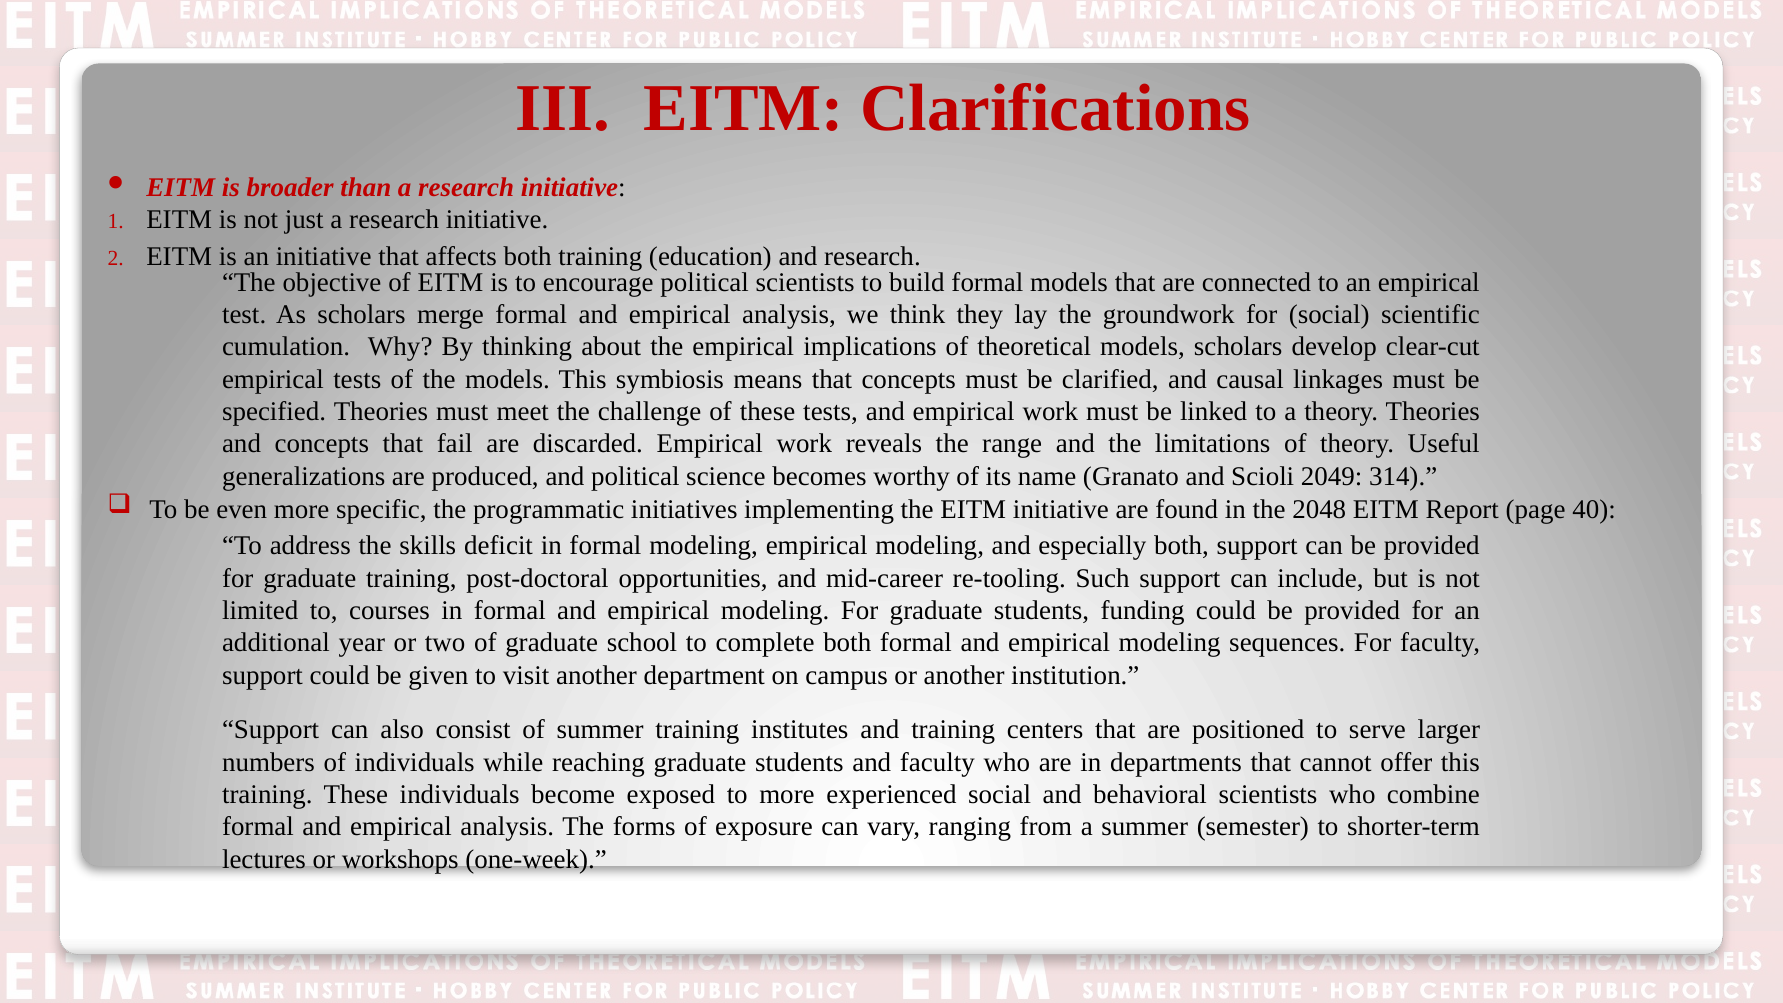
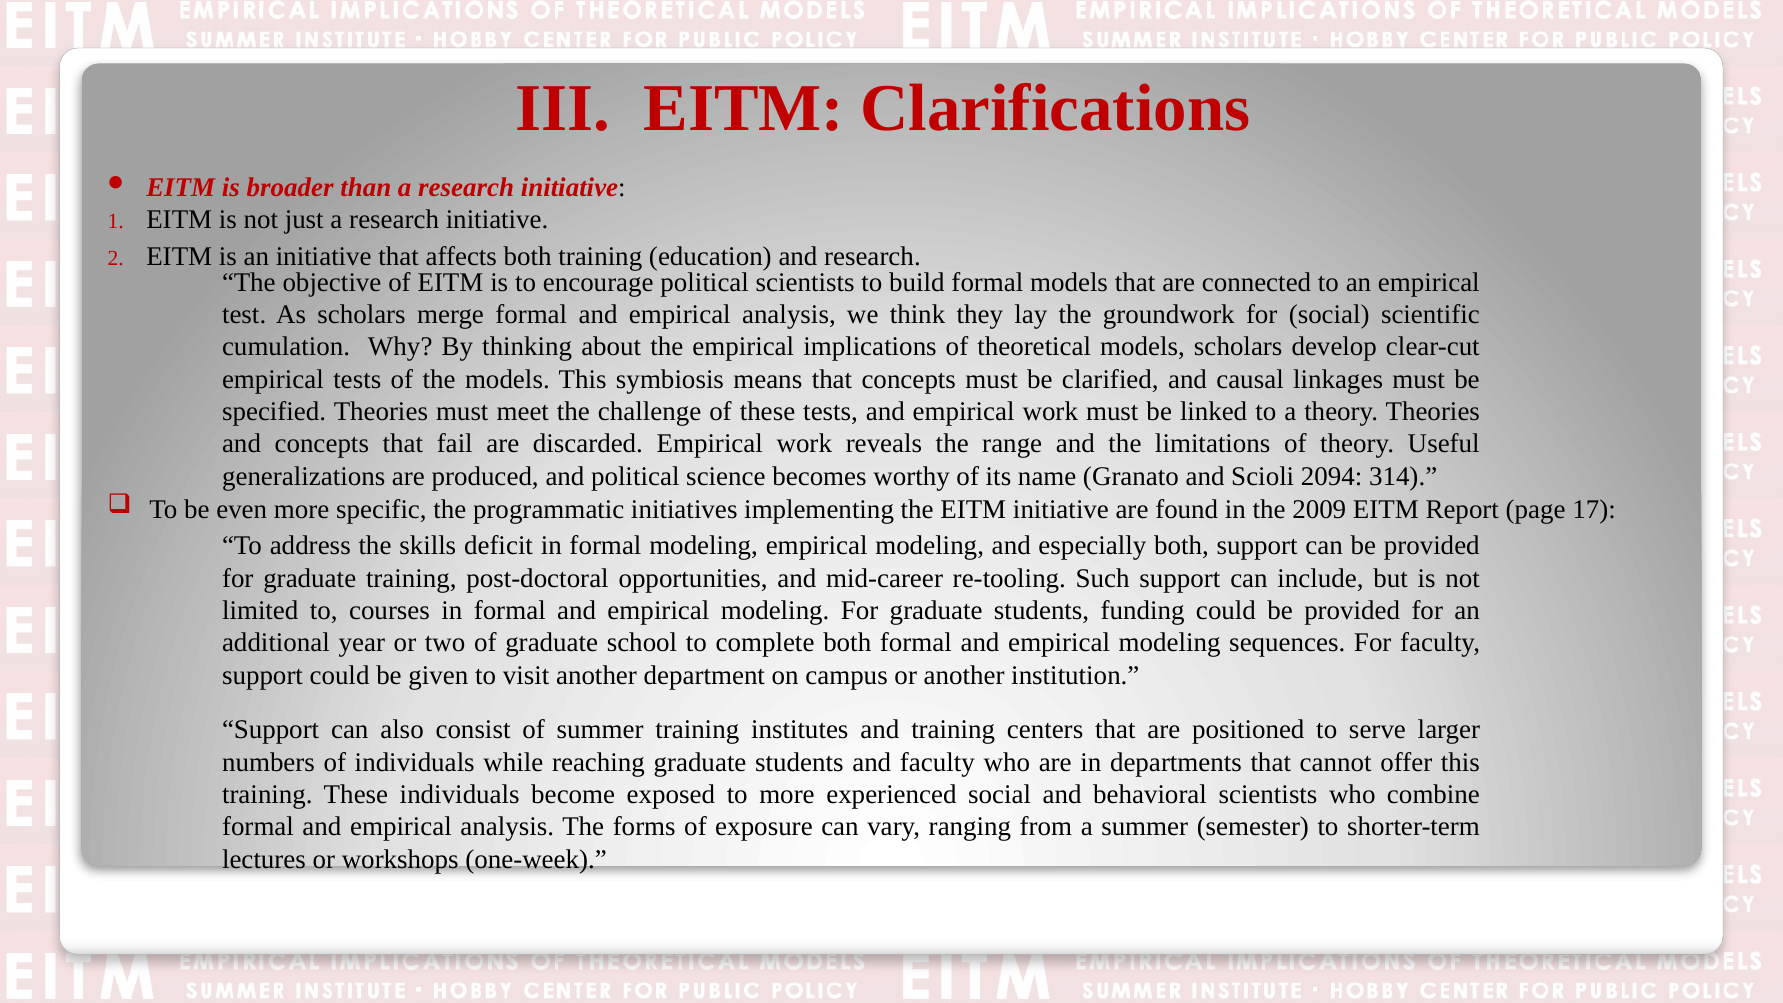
2049: 2049 -> 2094
2048: 2048 -> 2009
40: 40 -> 17
